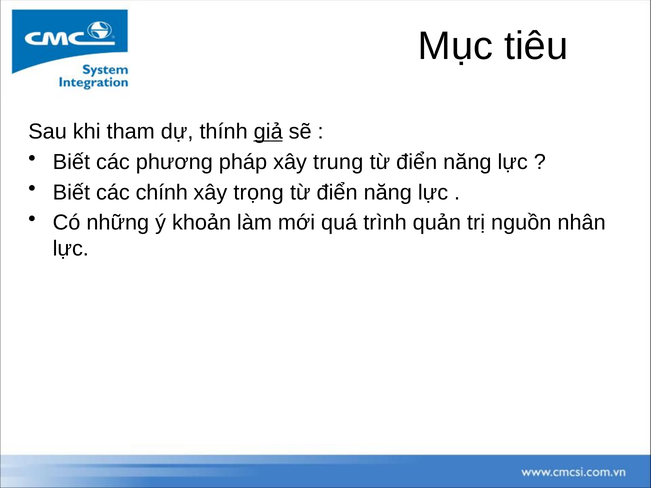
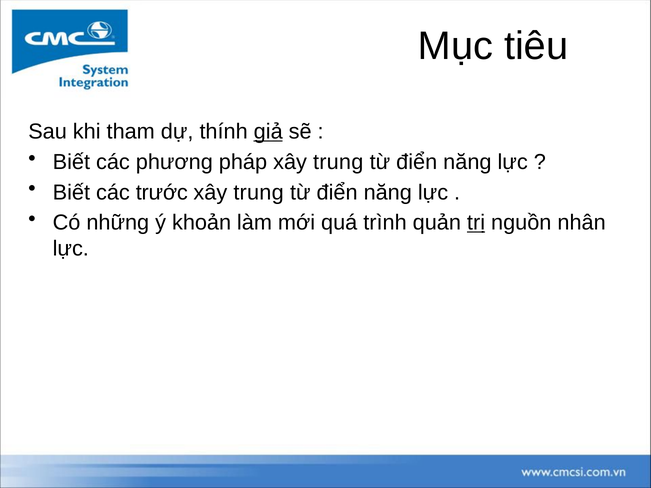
chính: chính -> trước
trọng at (259, 192): trọng -> trung
trị underline: none -> present
